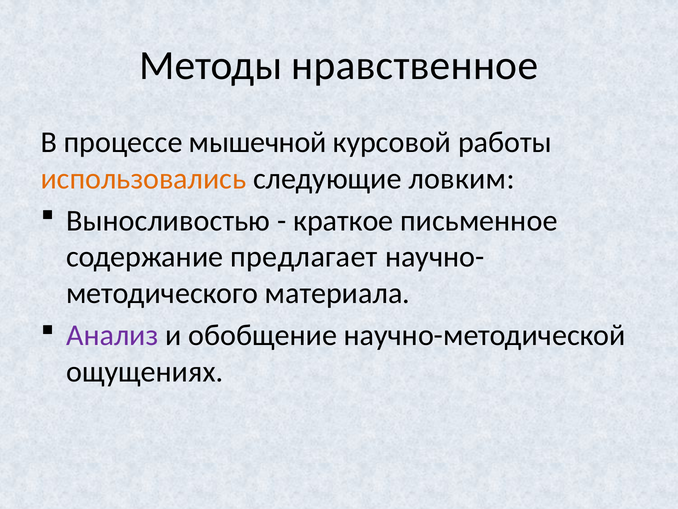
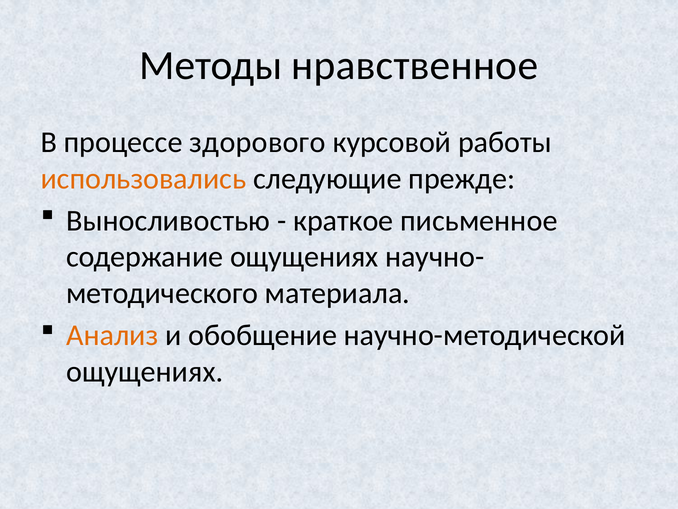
мышечной: мышечной -> здорового
ловким: ловким -> прежде
содержание предлагает: предлагает -> ощущениях
Анализ colour: purple -> orange
